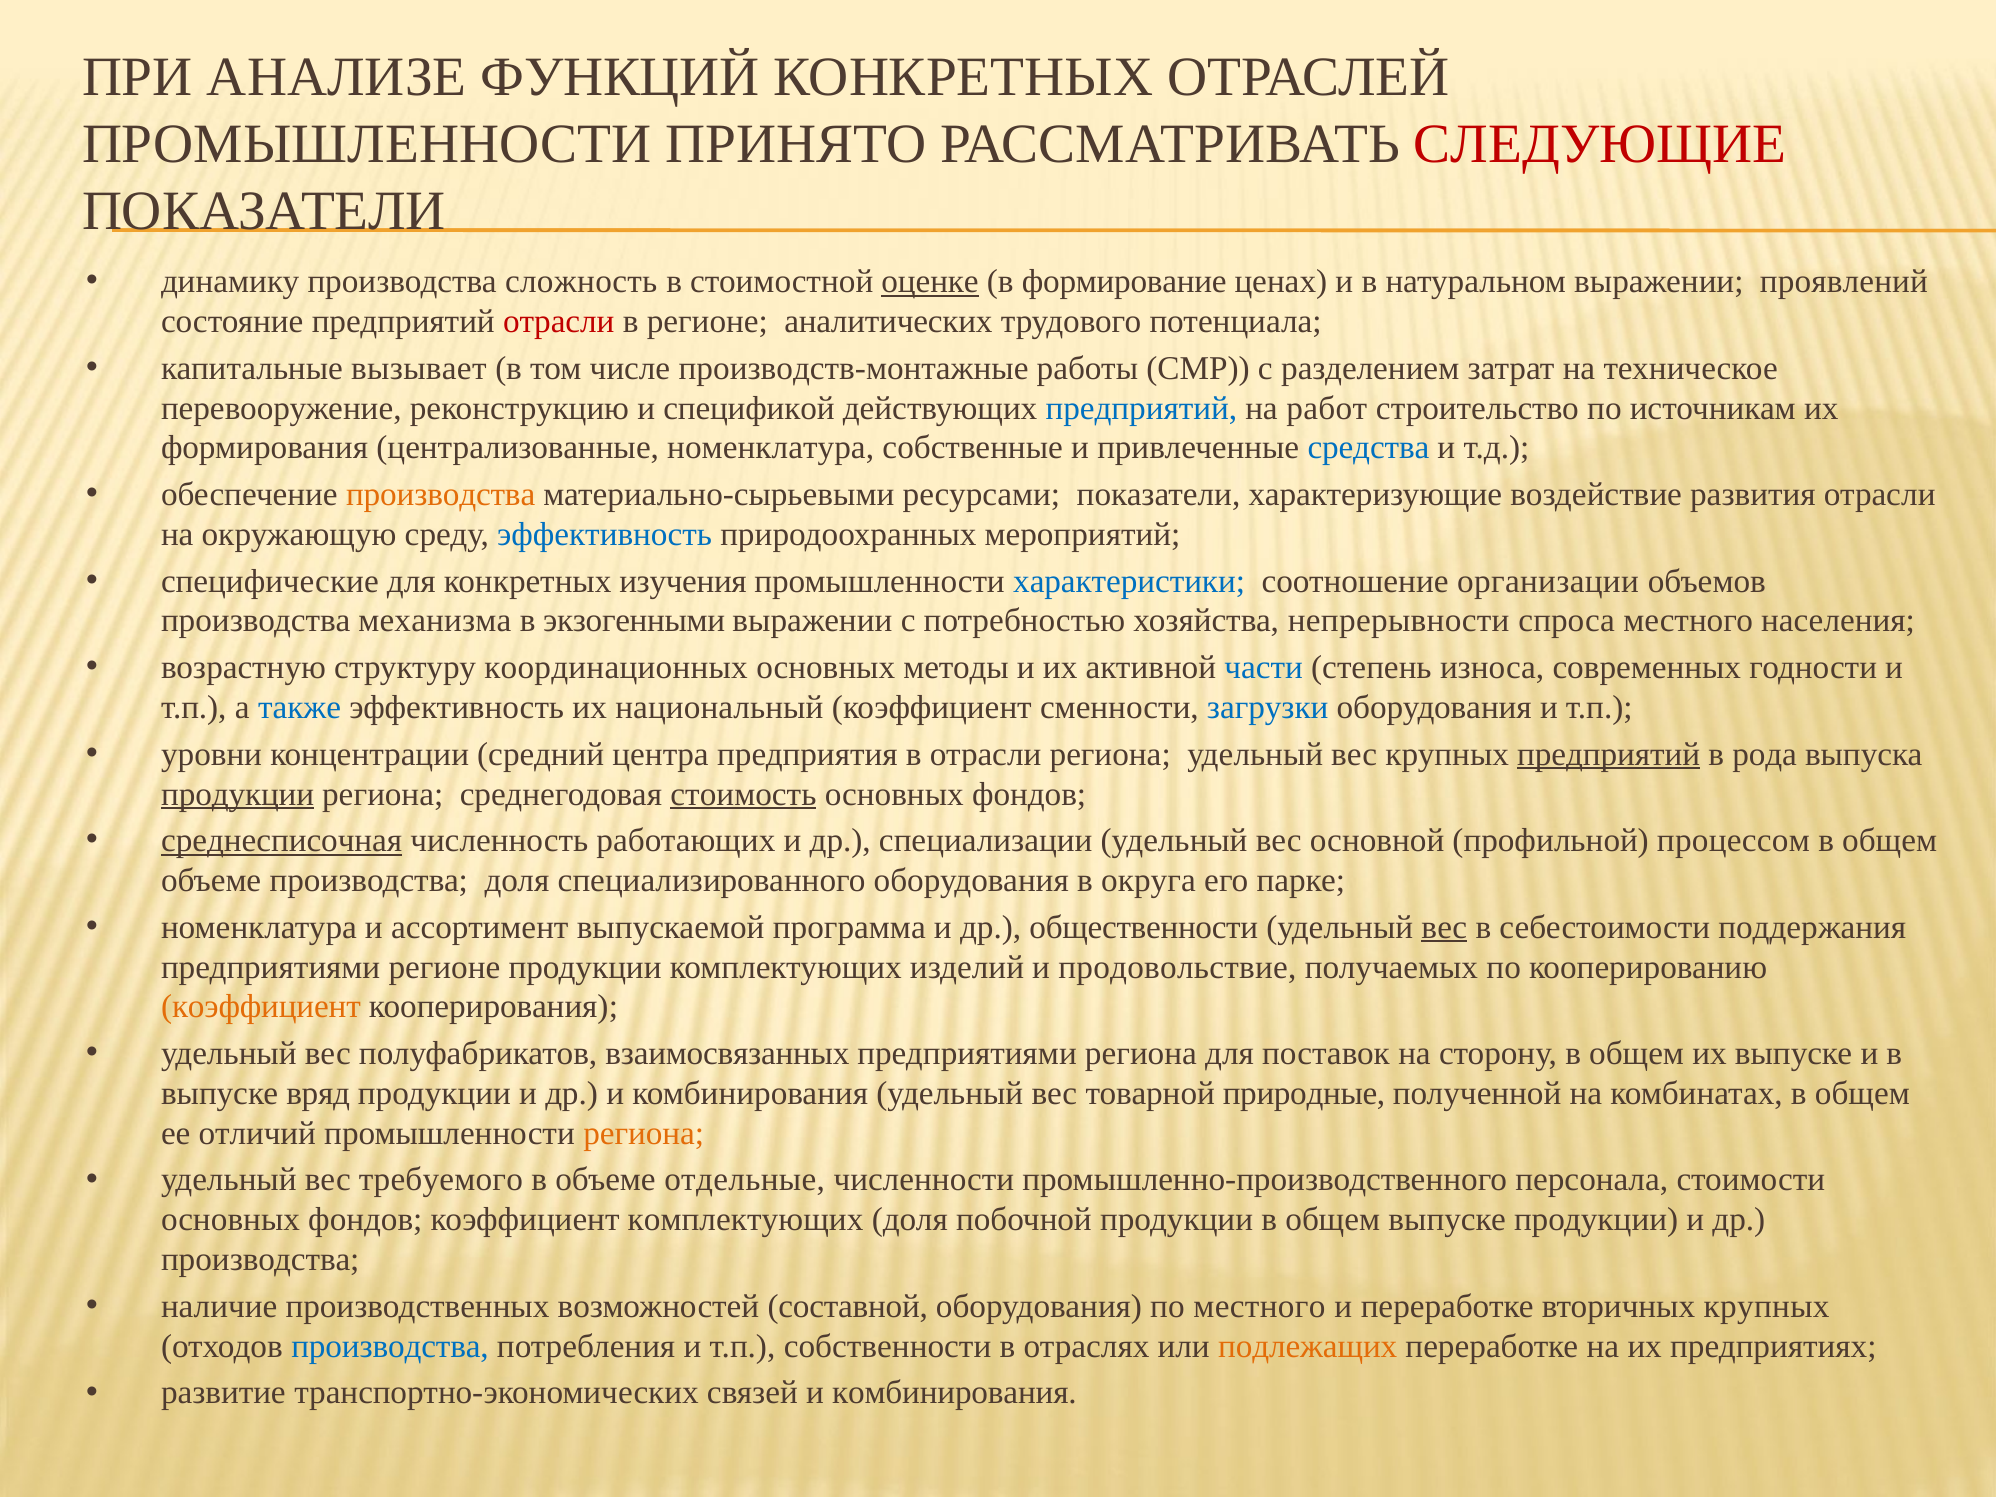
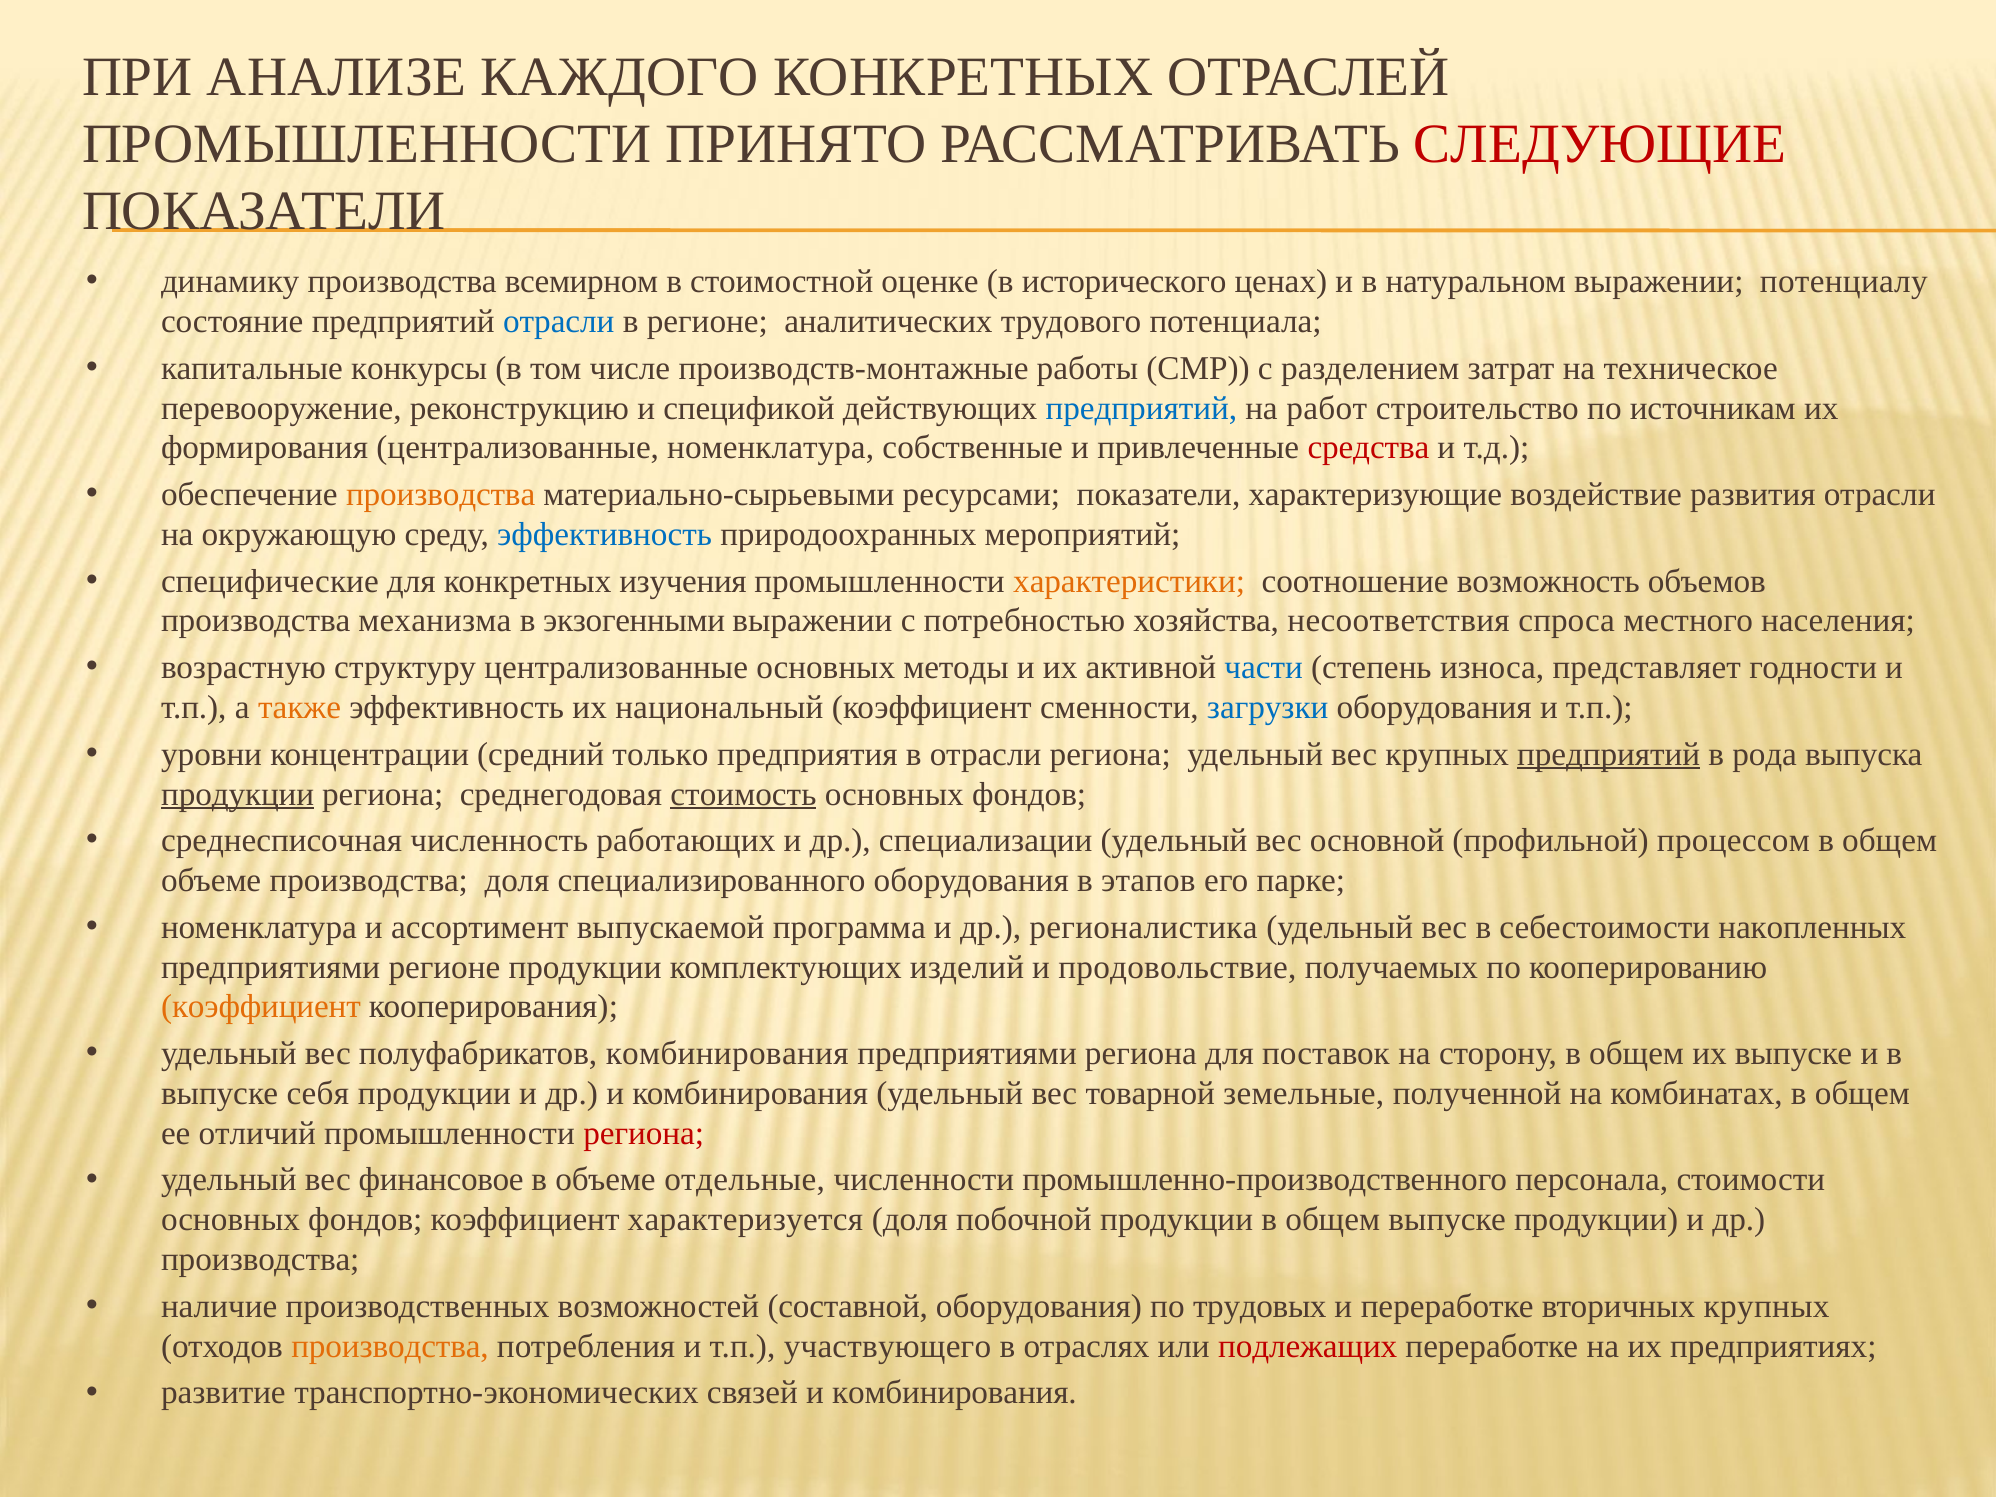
ФУНКЦИЙ: ФУНКЦИЙ -> КАЖДОГО
сложность: сложность -> всемирном
оценке underline: present -> none
формирование: формирование -> исторического
проявлений: проявлений -> потенциалу
отрасли at (559, 322) colour: red -> blue
вызывает: вызывает -> конкурсы
средства colour: blue -> red
характеристики colour: blue -> orange
организации: организации -> возможность
непрерывности: непрерывности -> несоответствия
структуру координационных: координационных -> централизованные
современных: современных -> представляет
также colour: blue -> orange
центра: центра -> только
среднесписочная underline: present -> none
округа: округа -> этапов
общественности: общественности -> регионалистика
вес at (1444, 927) underline: present -> none
поддержания: поддержания -> накопленных
полуфабрикатов взаимосвязанных: взаимосвязанных -> комбинирования
вряд: вряд -> себя
природные: природные -> земельные
региона at (644, 1133) colour: orange -> red
требуемого: требуемого -> финансовое
коэффициент комплектующих: комплектующих -> характеризуется
по местного: местного -> трудовых
производства at (390, 1346) colour: blue -> orange
собственности: собственности -> участвующего
подлежащих colour: orange -> red
